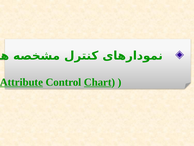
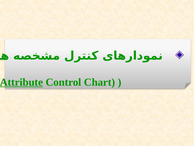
Chart underline: present -> none
